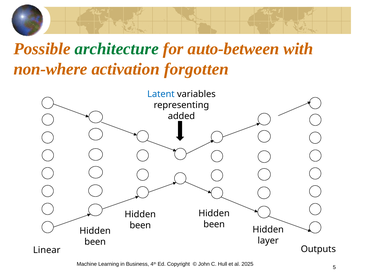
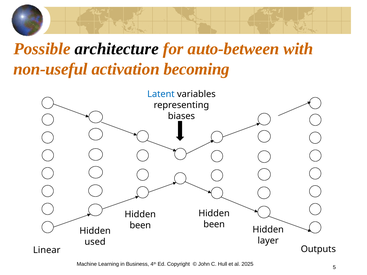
architecture colour: green -> black
non-where: non-where -> non-useful
forgotten: forgotten -> becoming
added: added -> biases
been at (95, 242): been -> used
